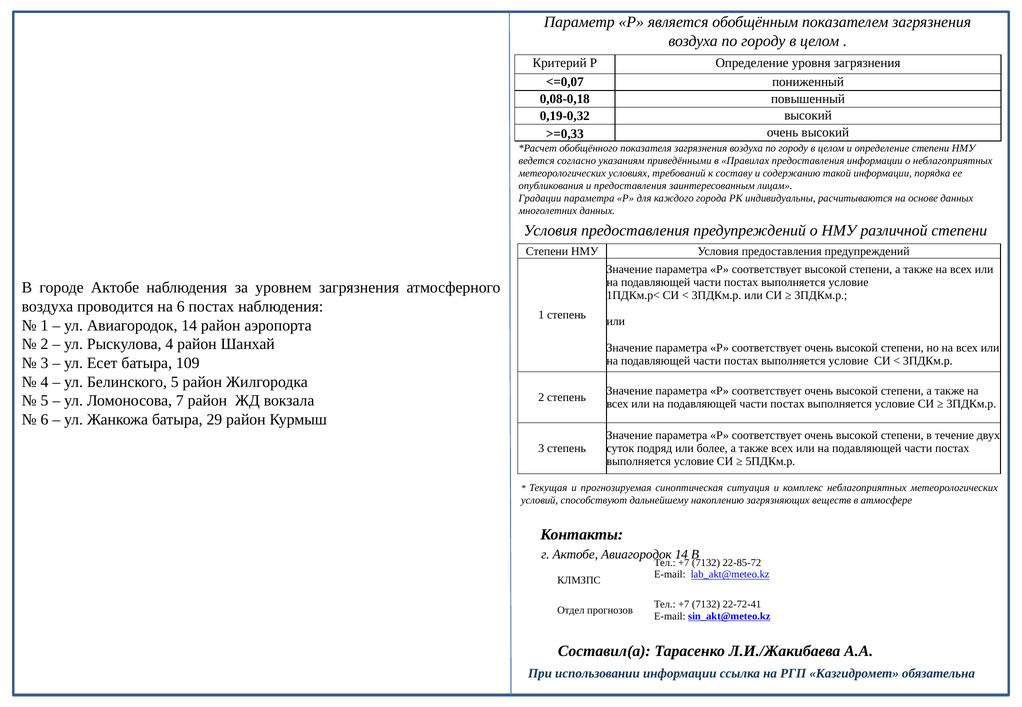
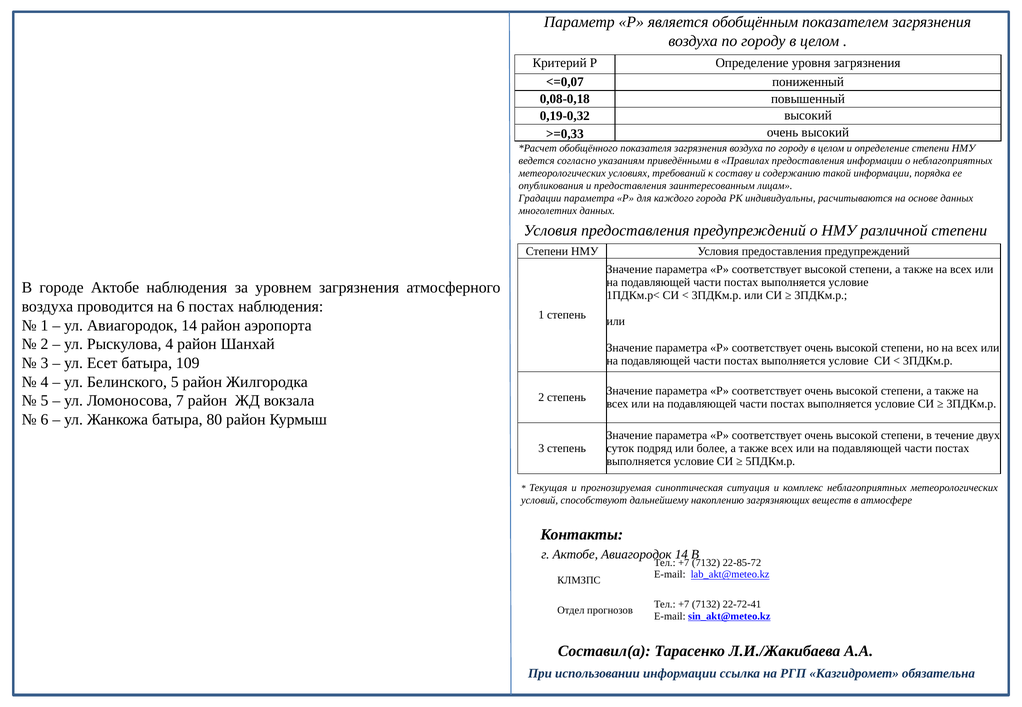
29: 29 -> 80
